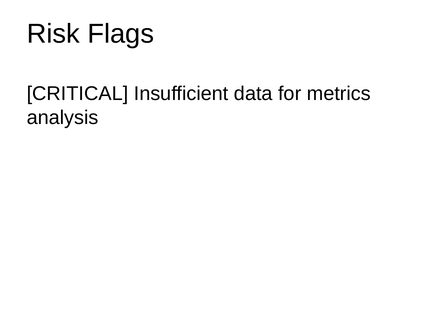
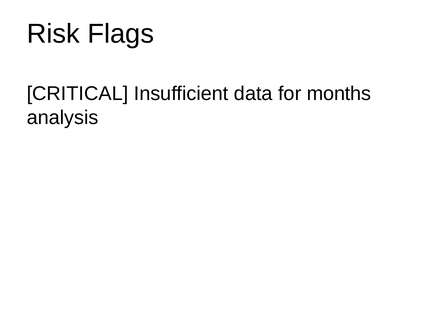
metrics: metrics -> months
